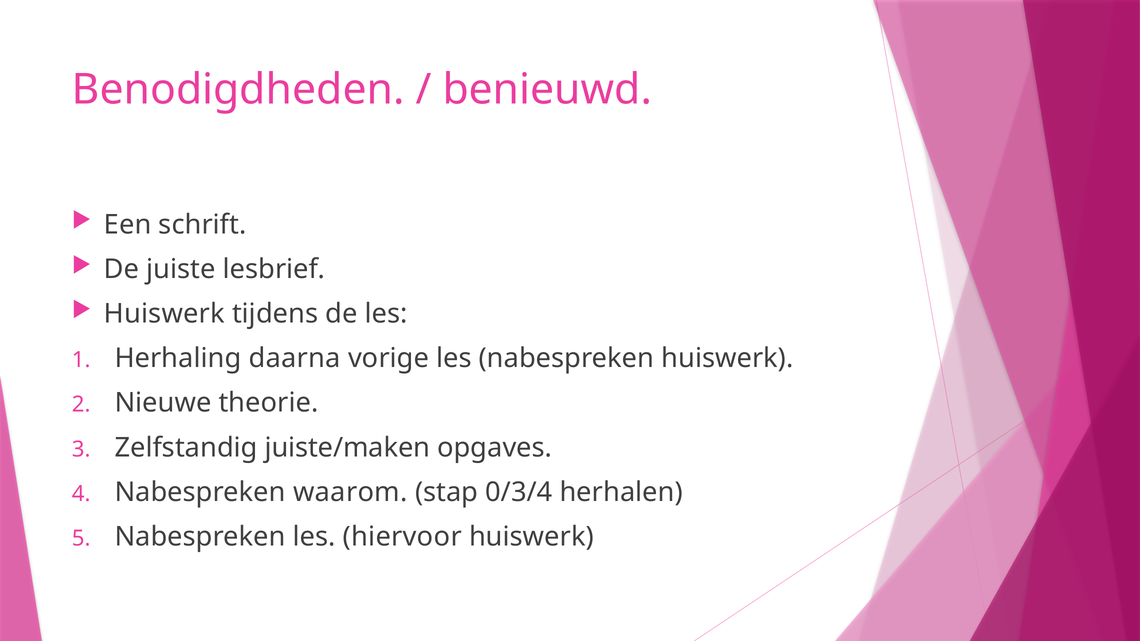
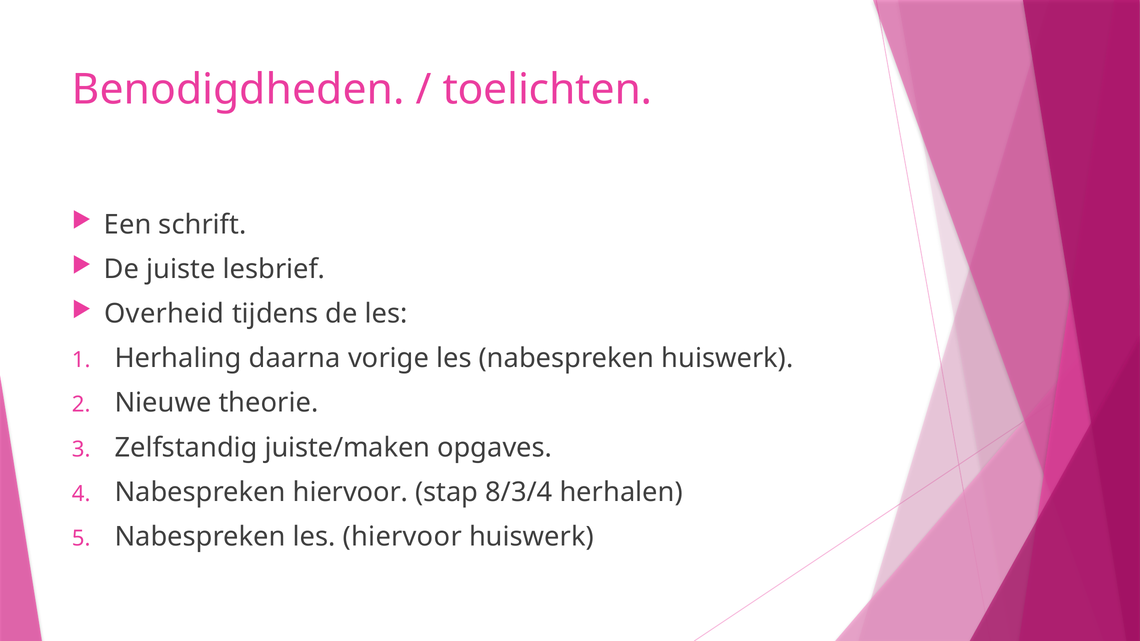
benieuwd: benieuwd -> toelichten
Huiswerk at (164, 314): Huiswerk -> Overheid
Nabespreken waarom: waarom -> hiervoor
0/3/4: 0/3/4 -> 8/3/4
